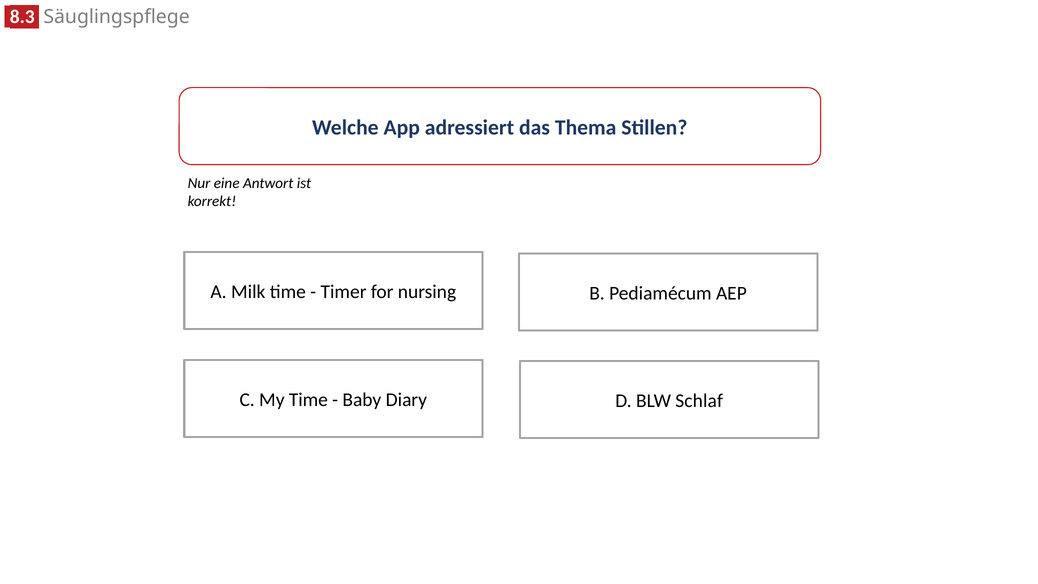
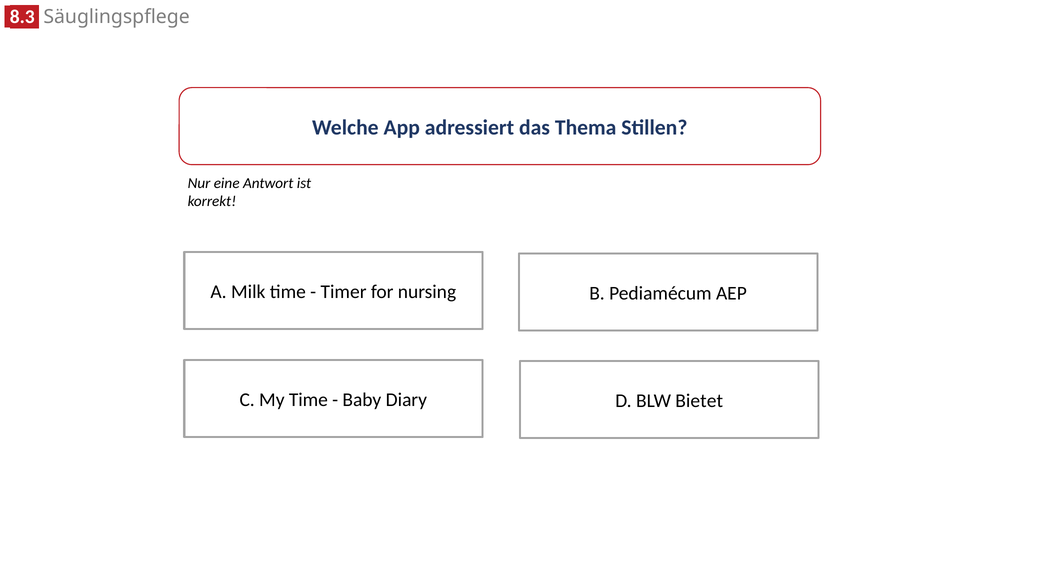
Schlaf: Schlaf -> Bietet
